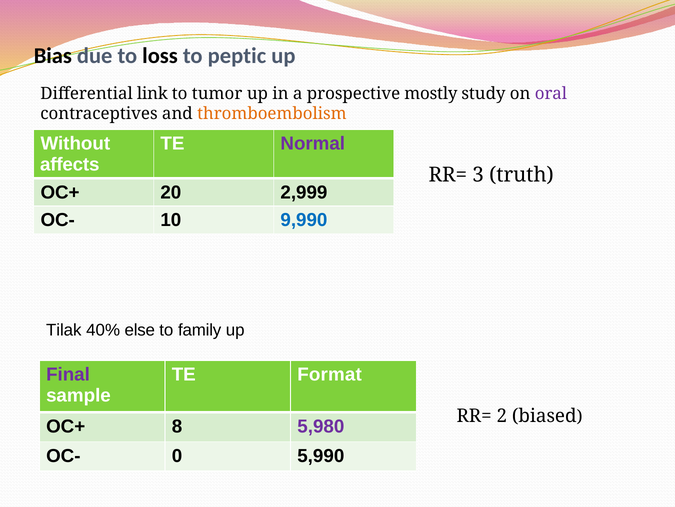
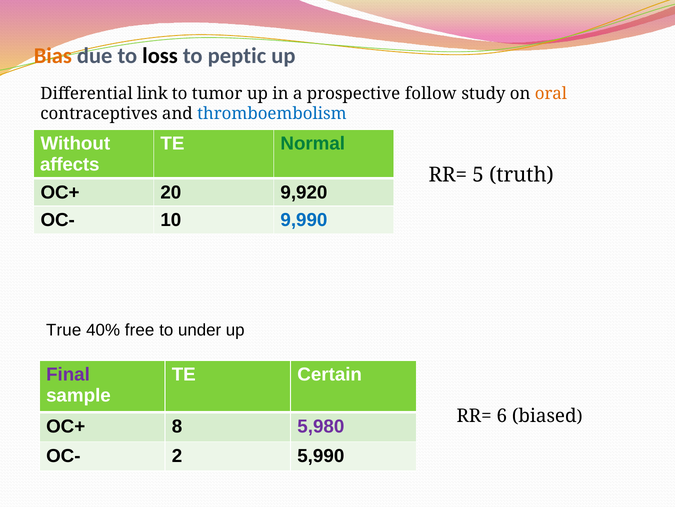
Bias colour: black -> orange
mostly: mostly -> follow
oral colour: purple -> orange
thromboembolism colour: orange -> blue
Normal colour: purple -> green
3: 3 -> 5
2,999: 2,999 -> 9,920
Tilak: Tilak -> True
else: else -> free
family: family -> under
Format: Format -> Certain
2: 2 -> 6
0: 0 -> 2
